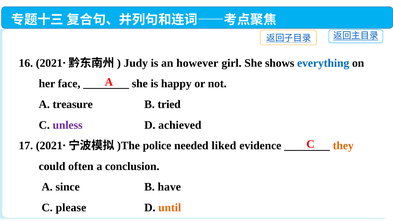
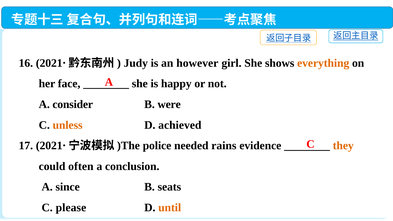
everything colour: blue -> orange
treasure: treasure -> consider
tried: tried -> were
unless colour: purple -> orange
liked: liked -> rains
have: have -> seats
